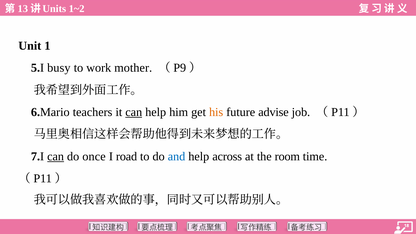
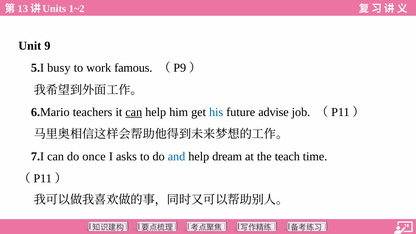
1: 1 -> 9
mother: mother -> famous
his colour: orange -> blue
can at (56, 156) underline: present -> none
road: road -> asks
across: across -> dream
room: room -> teach
